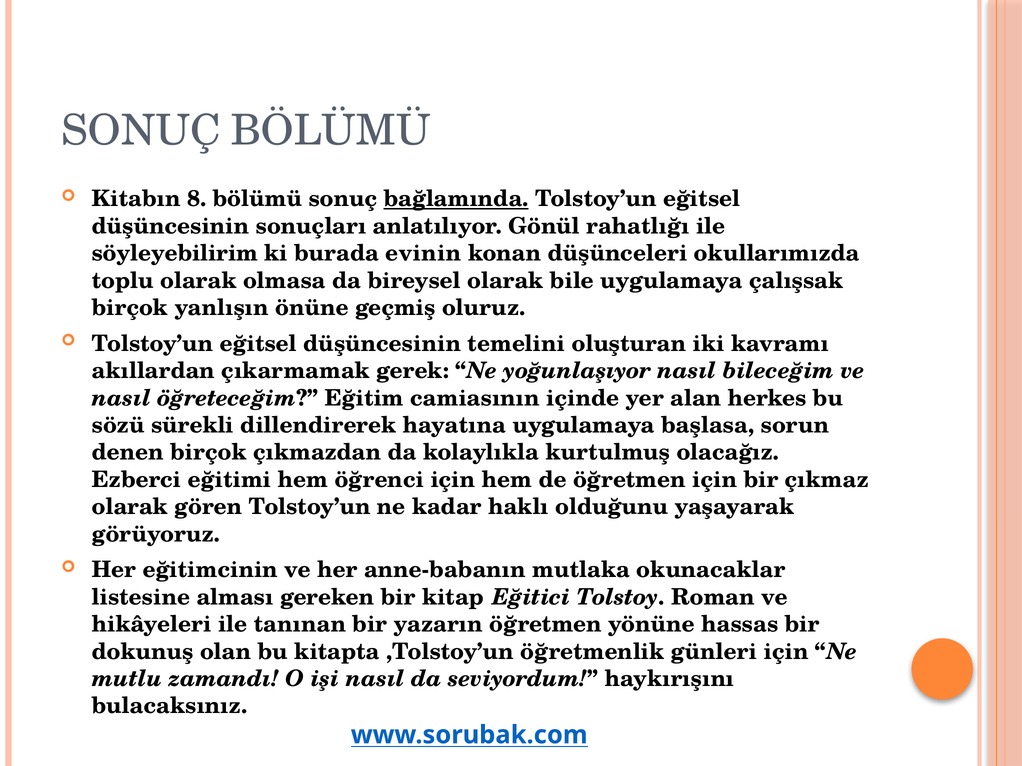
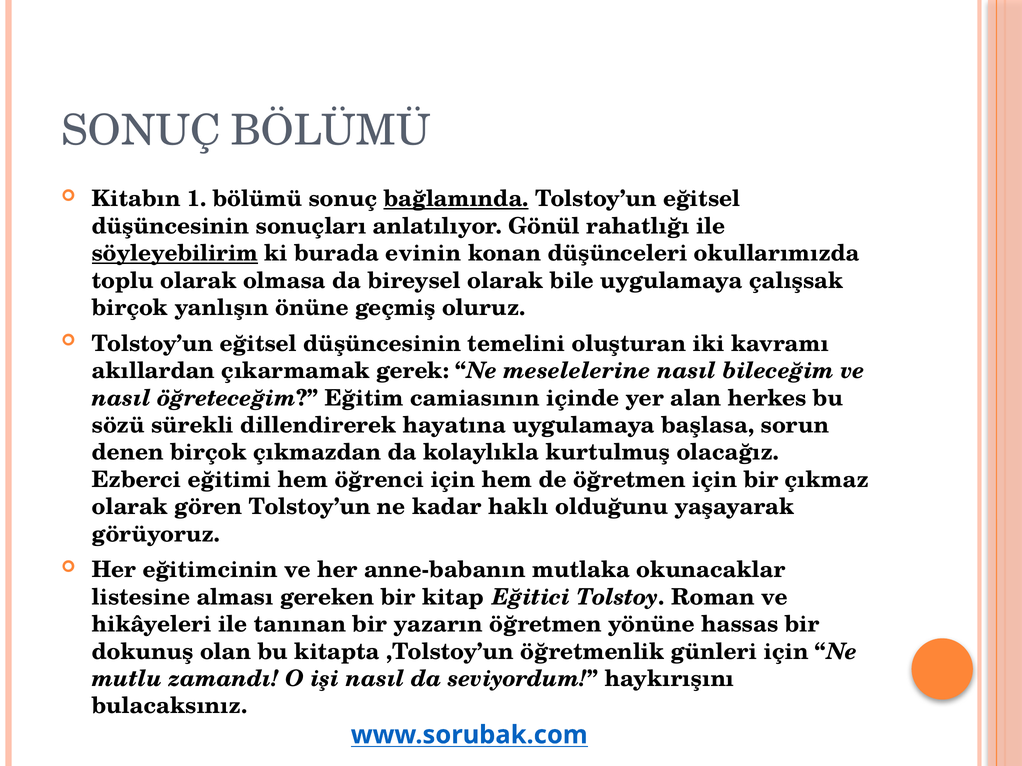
8: 8 -> 1
söyleyebilirim underline: none -> present
yoğunlaşıyor: yoğunlaşıyor -> meselelerine
